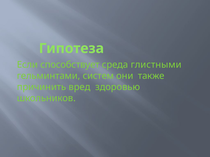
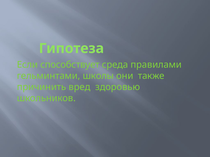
глистными: глистными -> правилами
систем: систем -> школы
